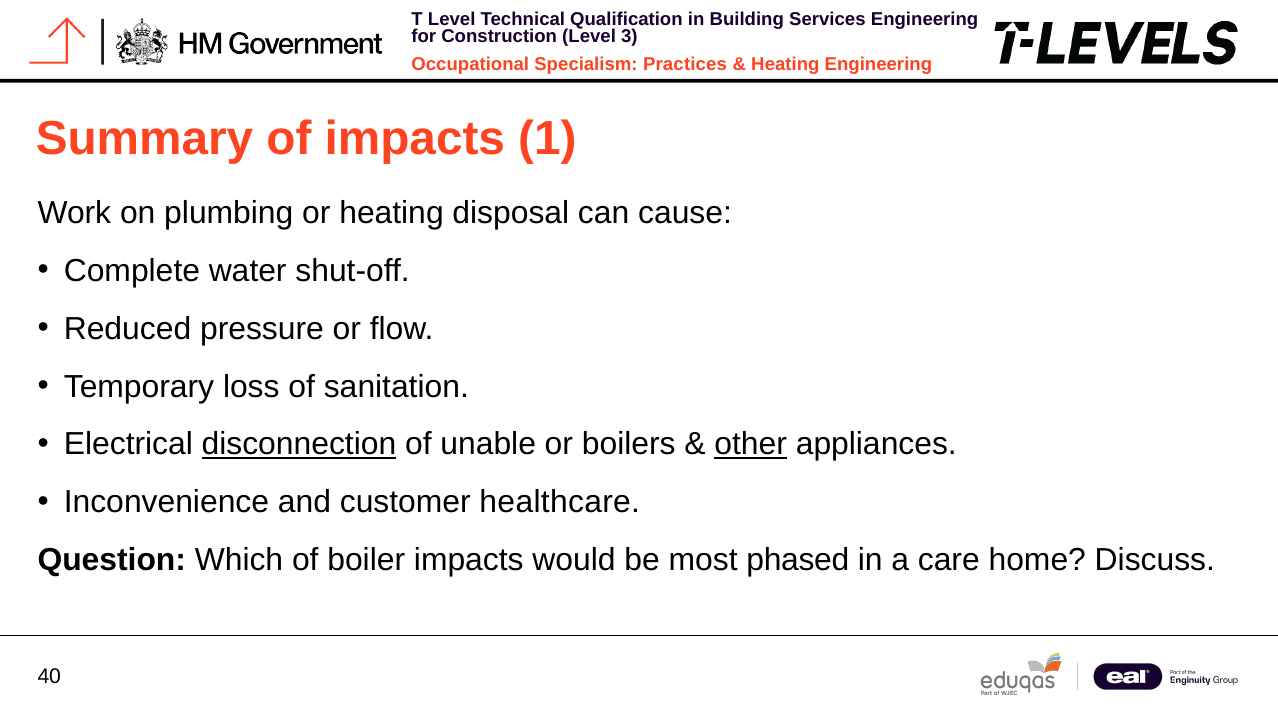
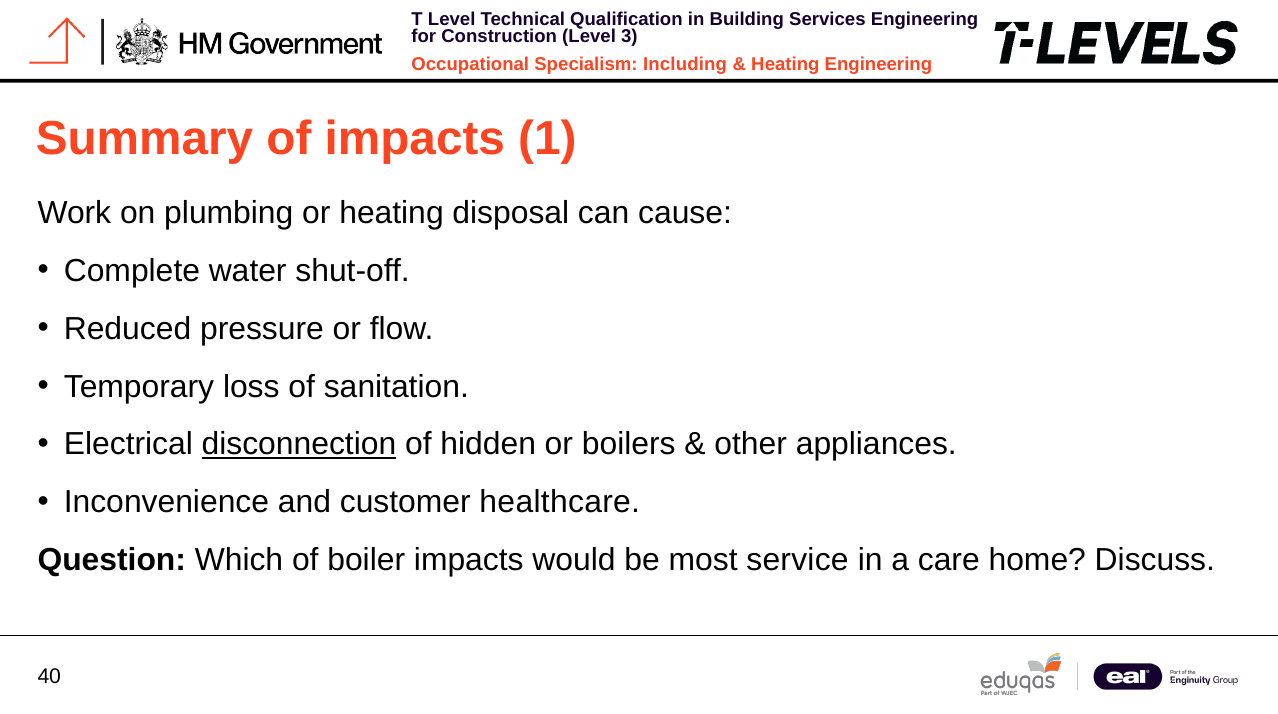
Practices: Practices -> Including
unable: unable -> hidden
other underline: present -> none
phased: phased -> service
